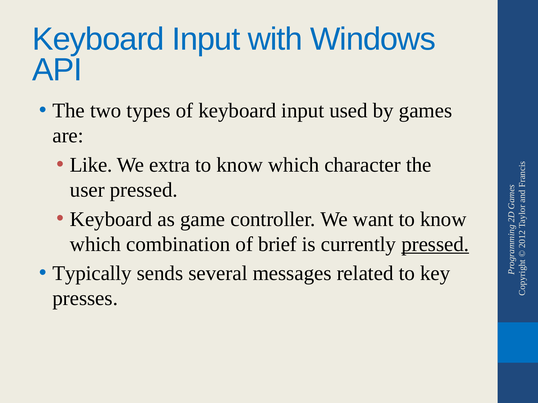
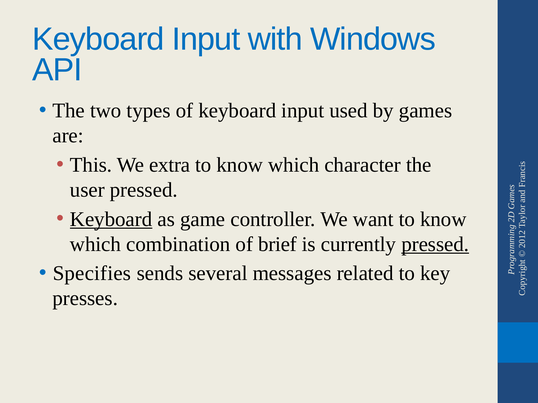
Like: Like -> This
Keyboard at (111, 219) underline: none -> present
Typically: Typically -> Specifies
